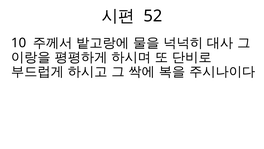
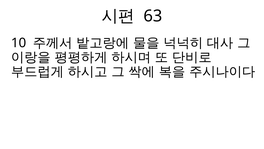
52: 52 -> 63
